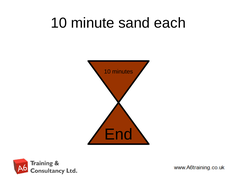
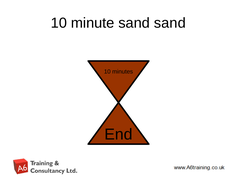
sand each: each -> sand
